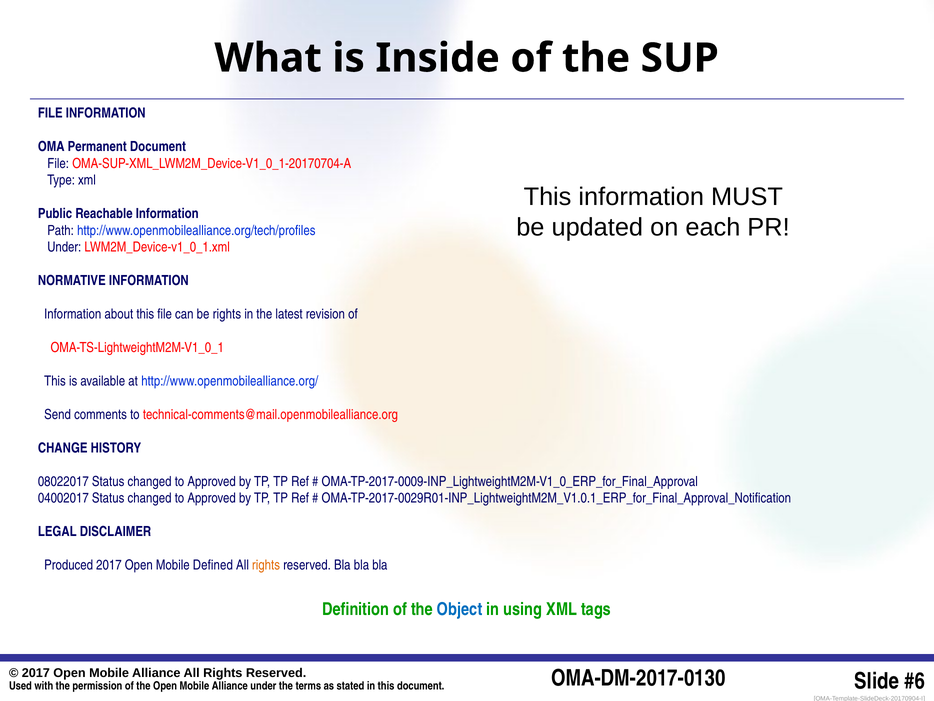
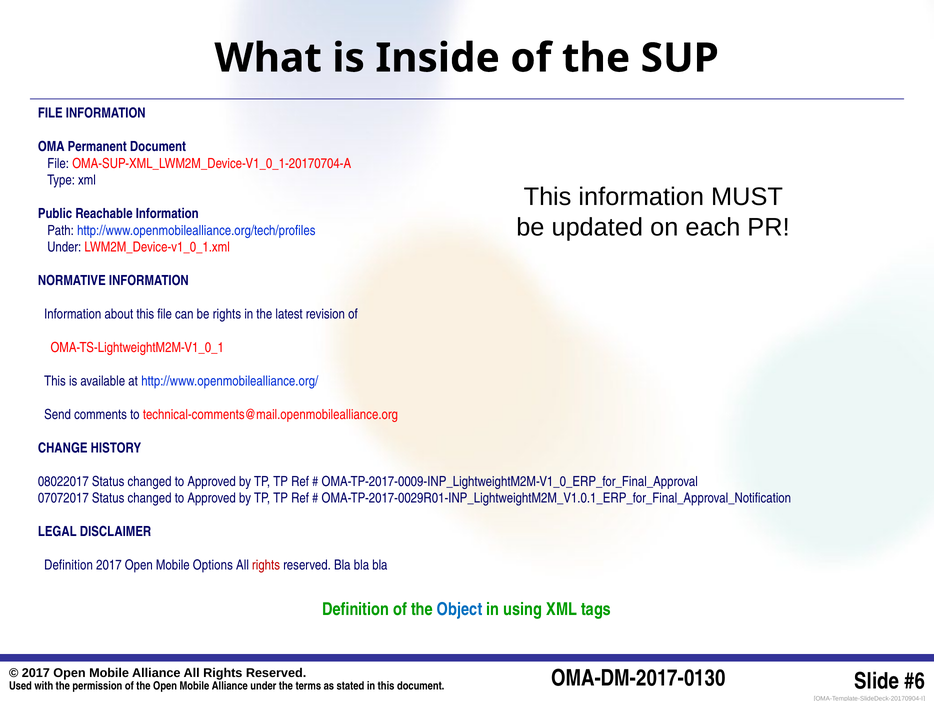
04002017: 04002017 -> 07072017
Produced at (69, 565): Produced -> Definition
Defined: Defined -> Options
rights at (266, 565) colour: orange -> red
